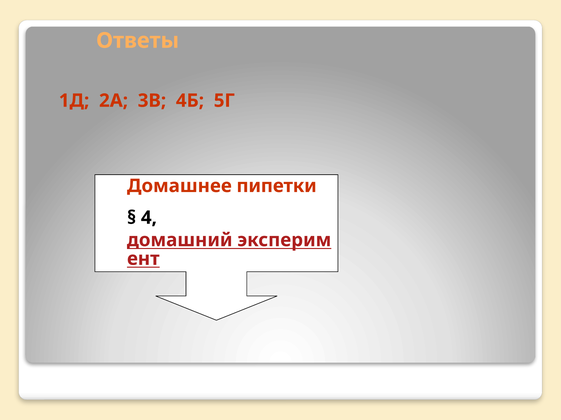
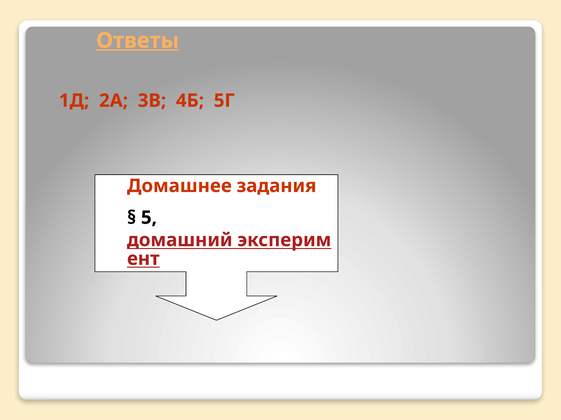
Ответы underline: none -> present
пипетки: пипетки -> задания
4: 4 -> 5
